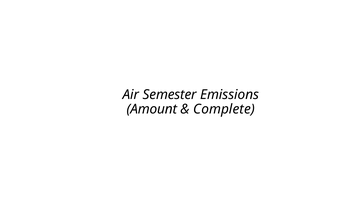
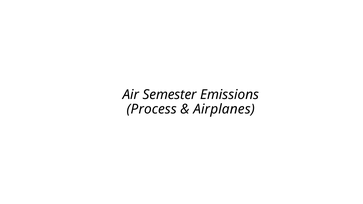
Amount: Amount -> Process
Complete: Complete -> Airplanes
